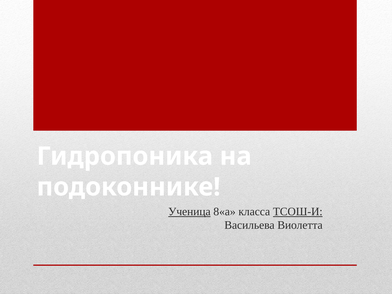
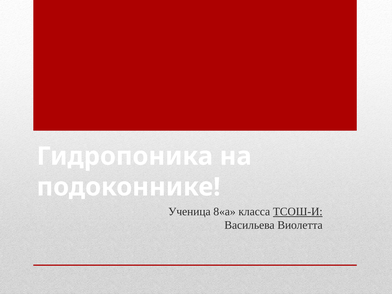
Ученица underline: present -> none
